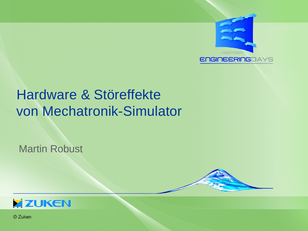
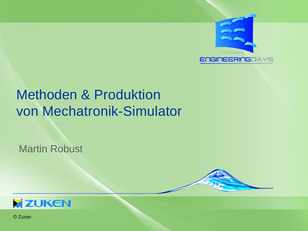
Hardware: Hardware -> Methoden
Störeffekte: Störeffekte -> Produktion
